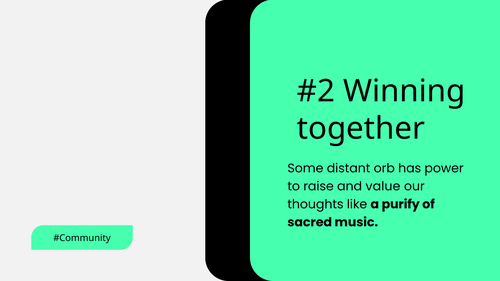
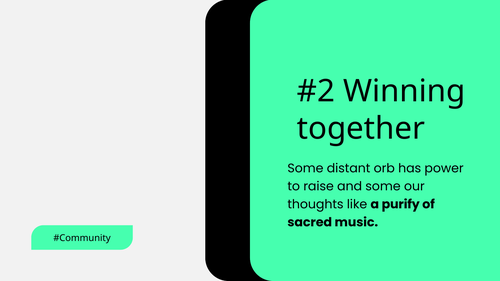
and value: value -> some
